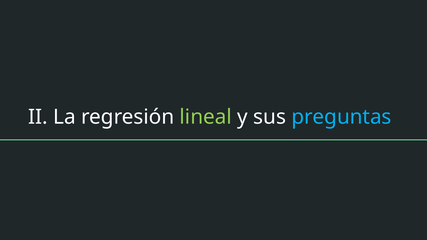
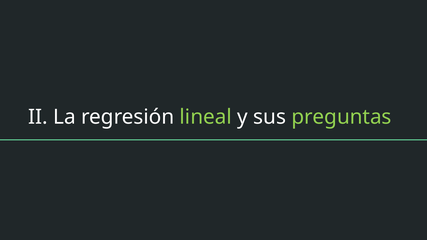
preguntas colour: light blue -> light green
